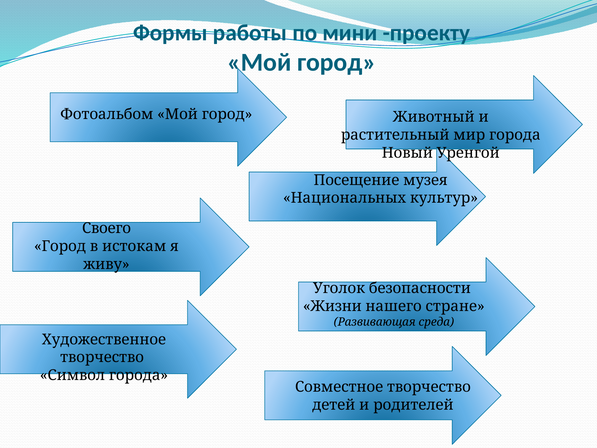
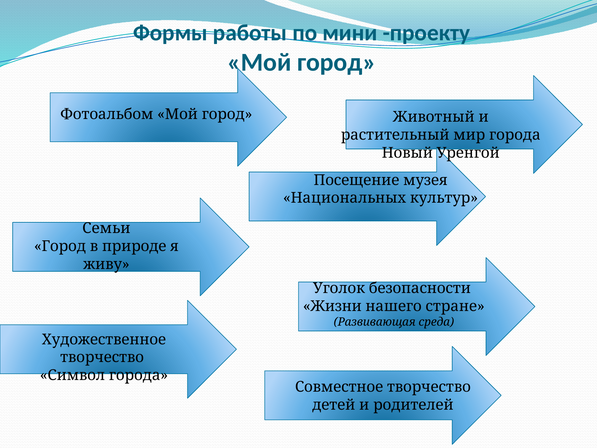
Своего: Своего -> Семьи
истокам: истокам -> природе
